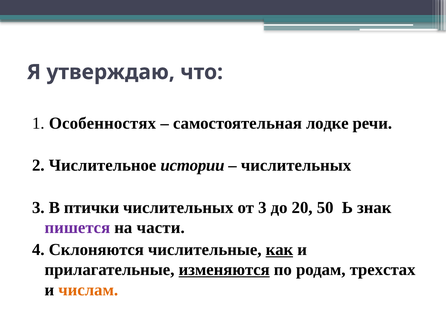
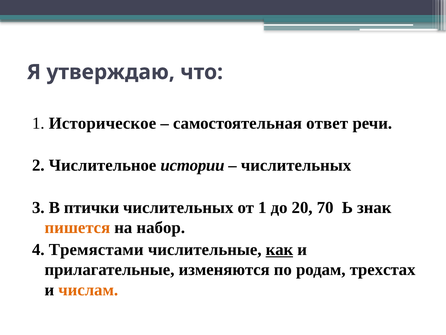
Особенностях: Особенностях -> Историческое
лодке: лодке -> ответ
от 3: 3 -> 1
50: 50 -> 70
пишется colour: purple -> orange
части: части -> набор
Склоняются: Склоняются -> Тремястами
изменяются underline: present -> none
